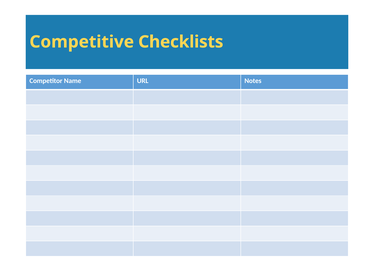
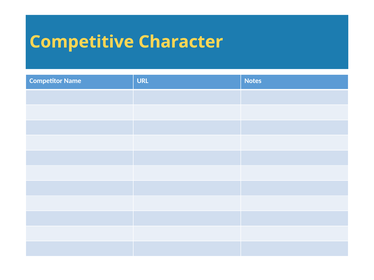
Checklists: Checklists -> Character
